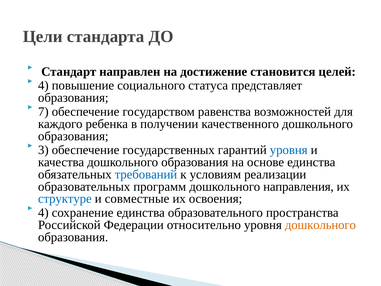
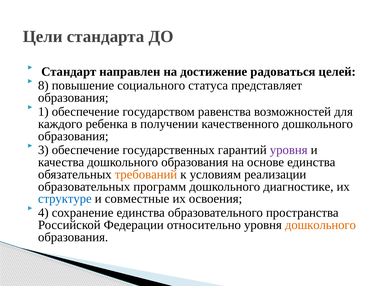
становится: становится -> радоваться
4 at (43, 85): 4 -> 8
7: 7 -> 1
уровня at (289, 150) colour: blue -> purple
требований colour: blue -> orange
направления: направления -> диагностике
